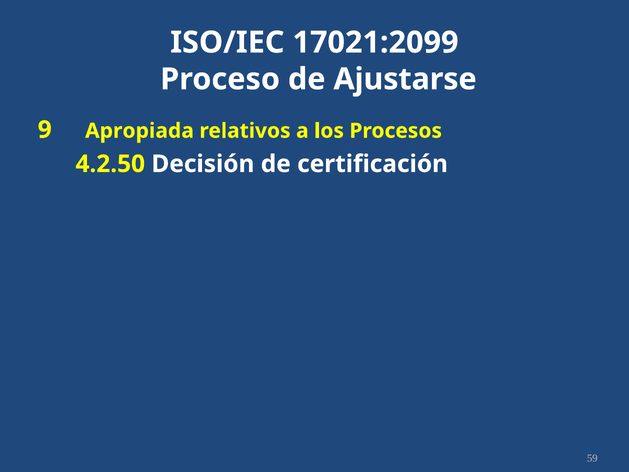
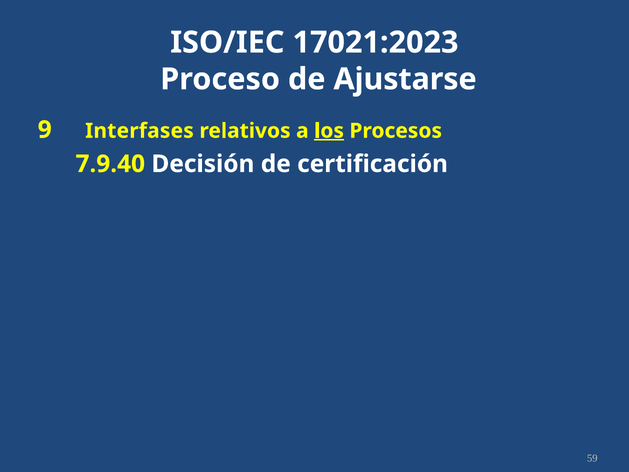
17021:2099: 17021:2099 -> 17021:2023
Apropiada: Apropiada -> Interfases
los underline: none -> present
4.2.50: 4.2.50 -> 7.9.40
